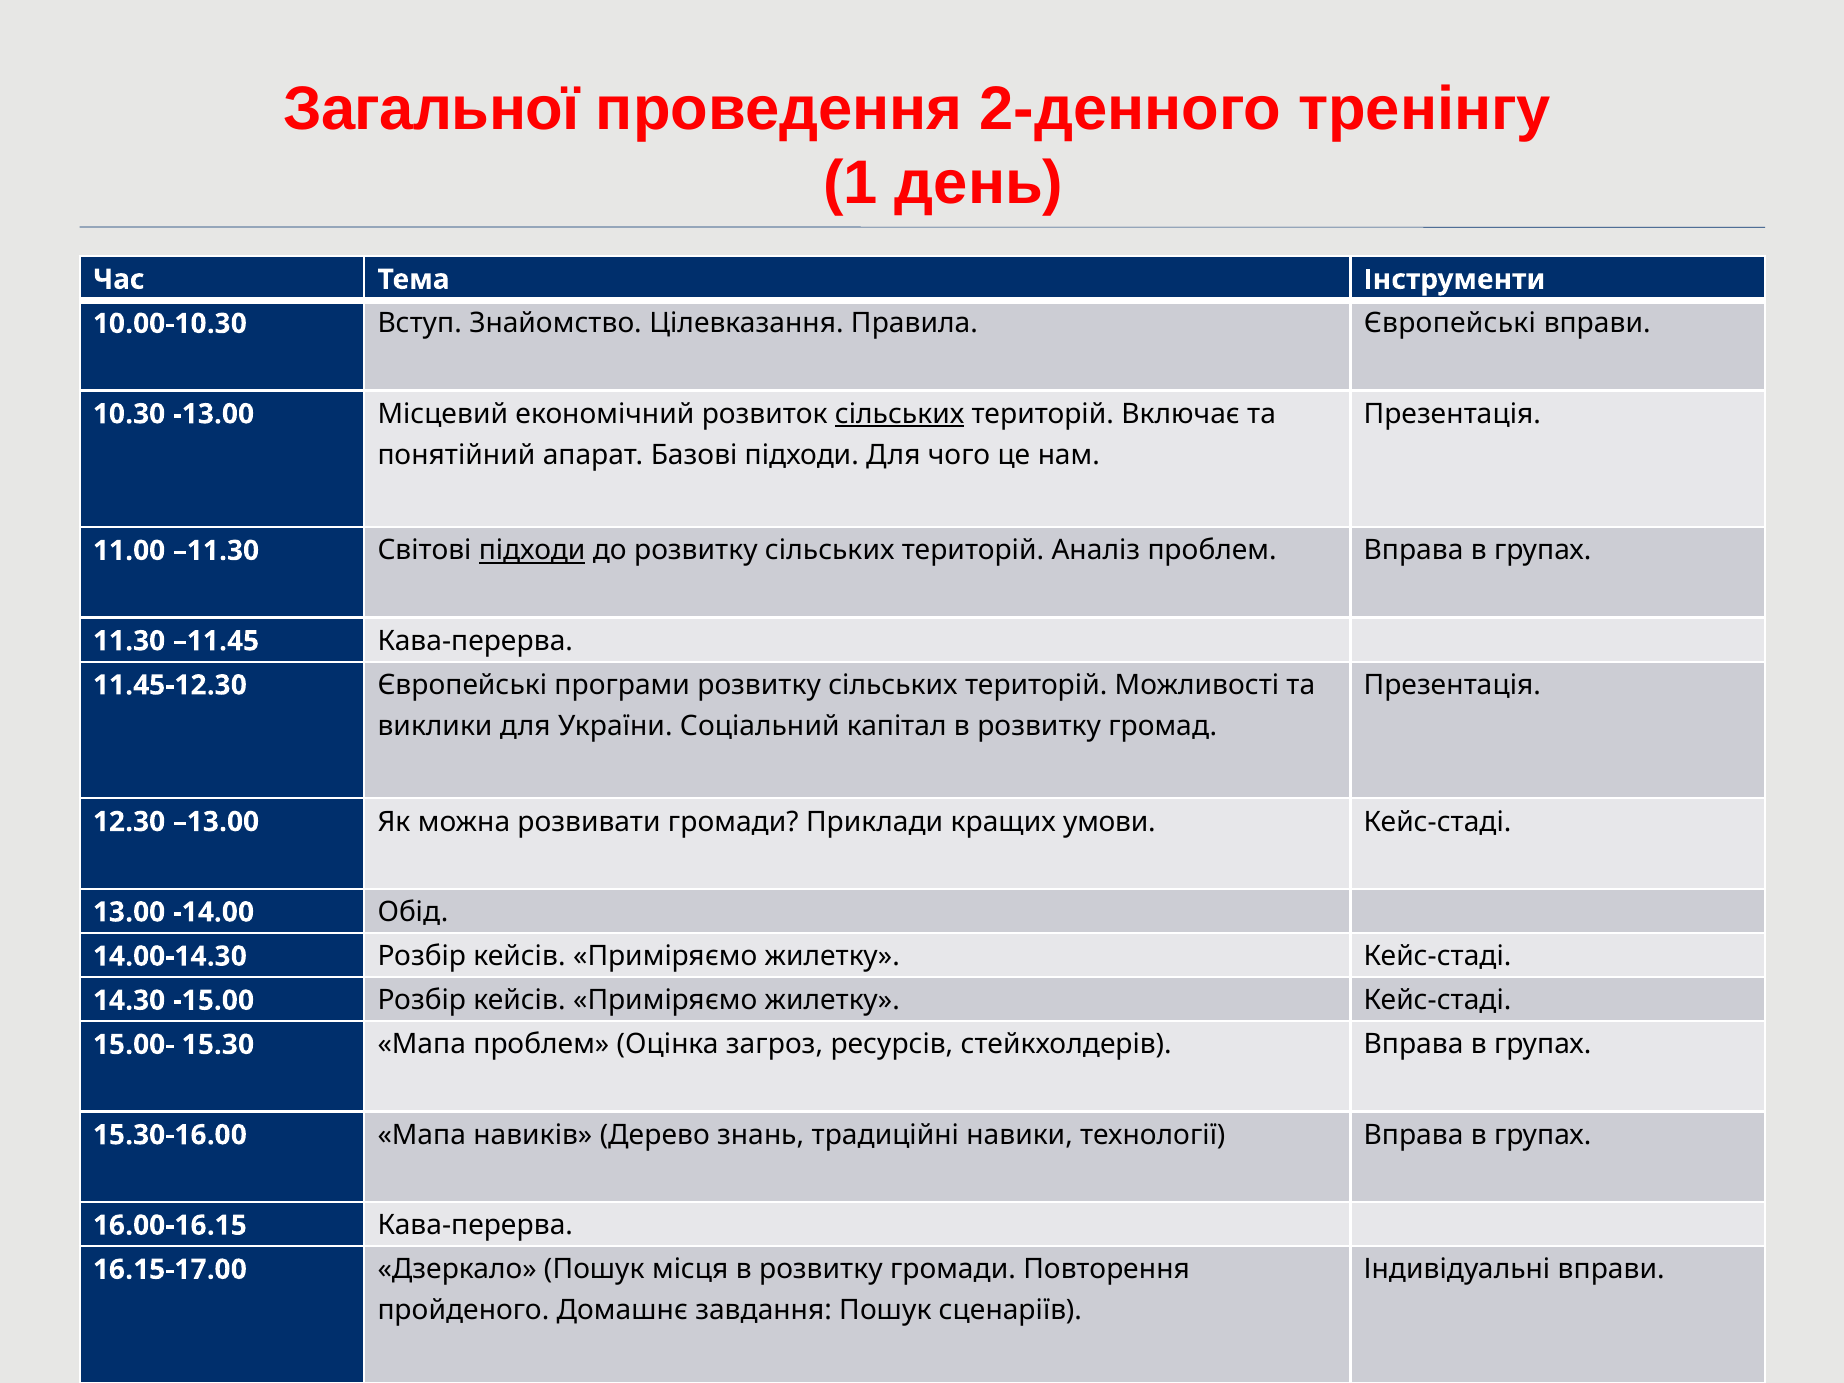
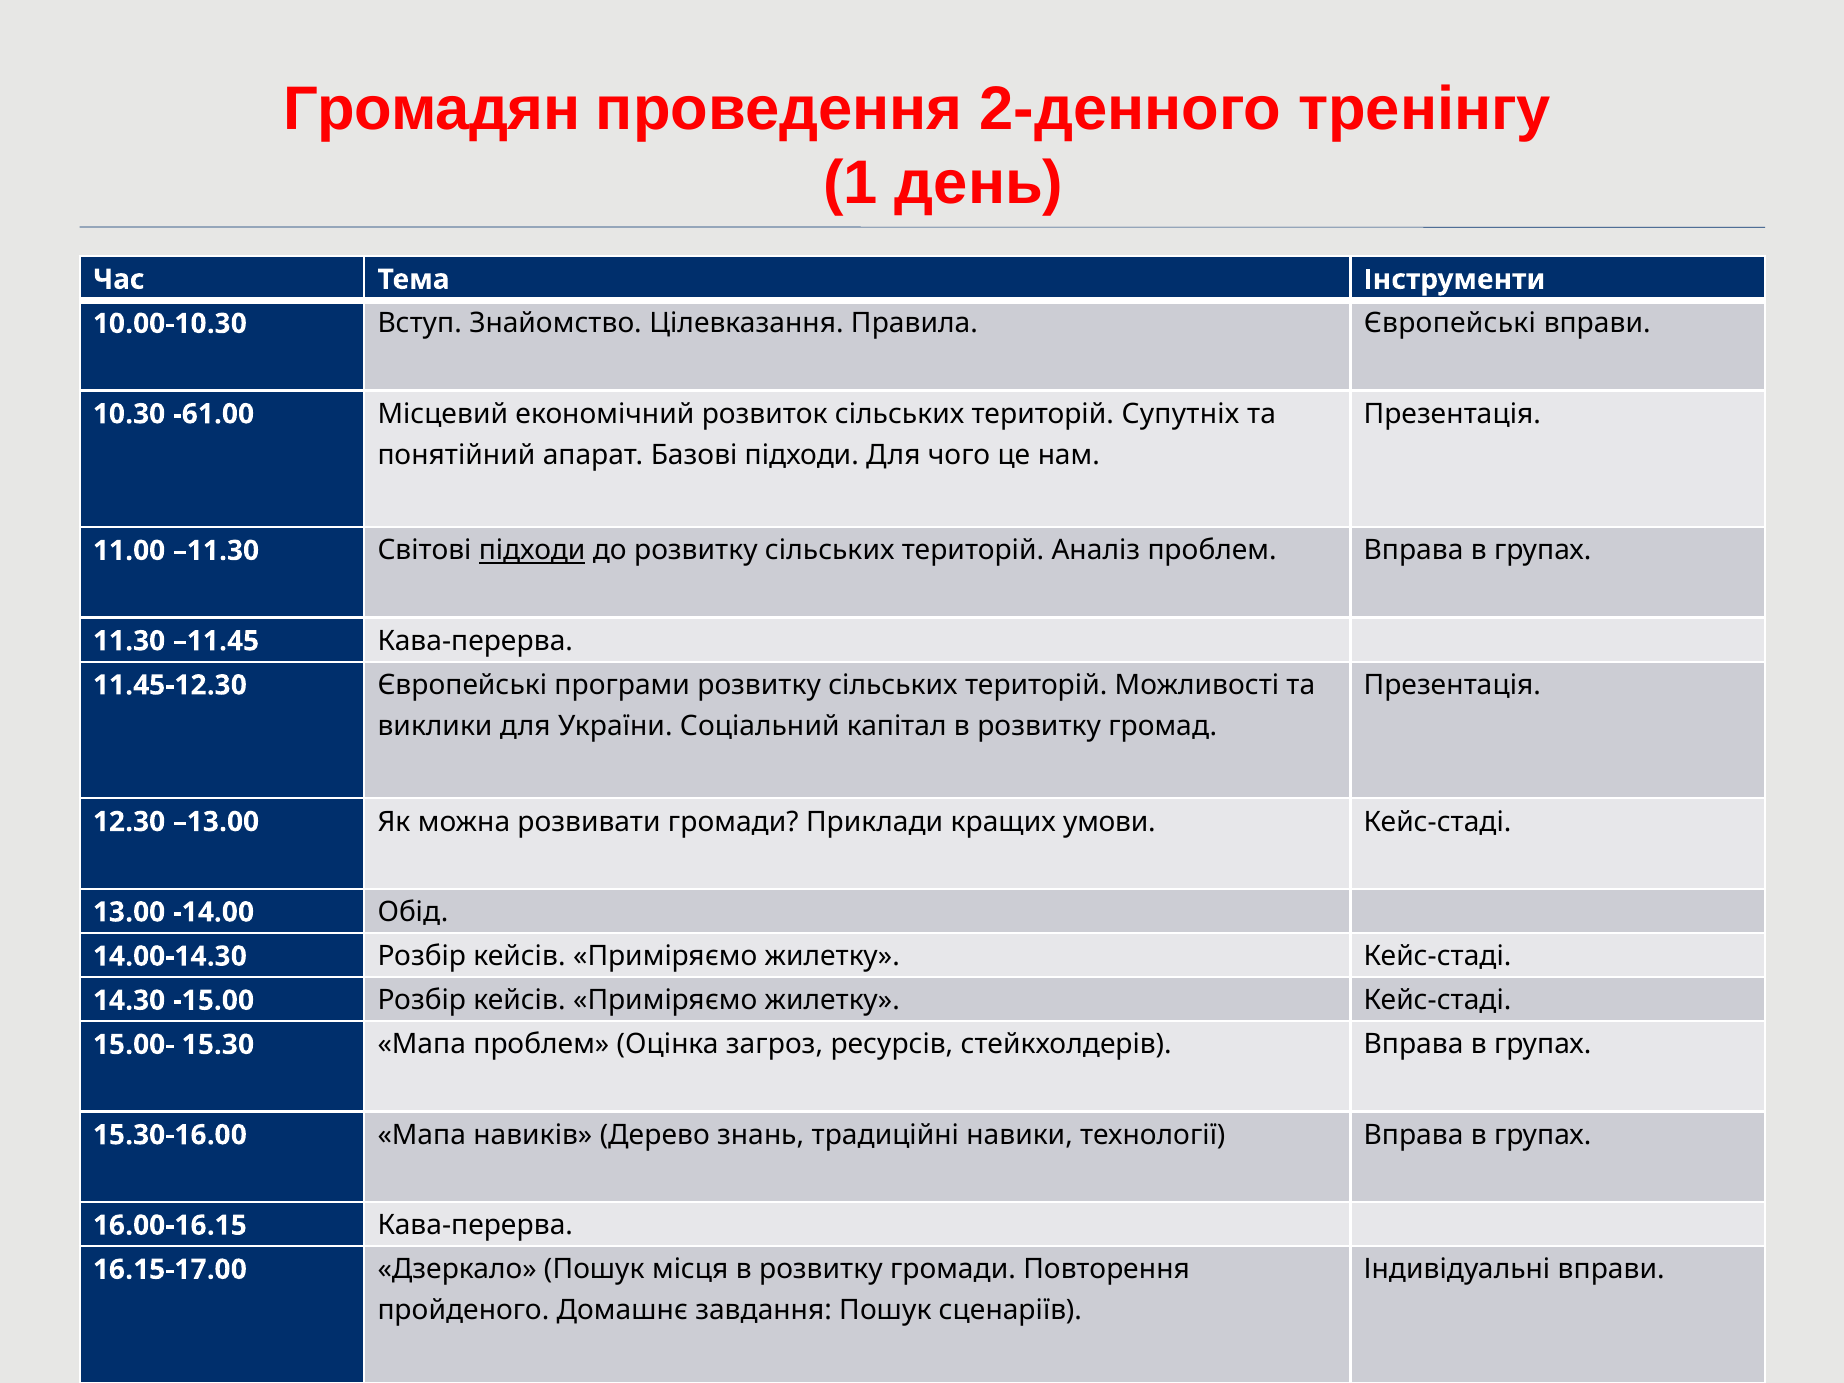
Загальної: Загальної -> Громадян
-13.00: -13.00 -> -61.00
сільських at (900, 414) underline: present -> none
Включає: Включає -> Супутніх
